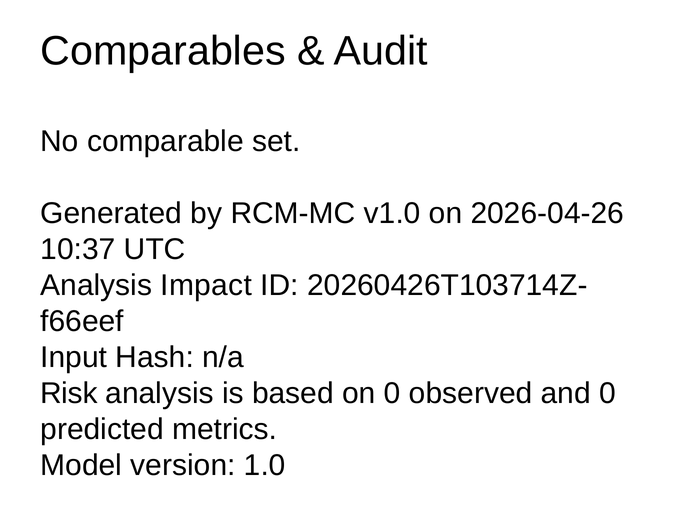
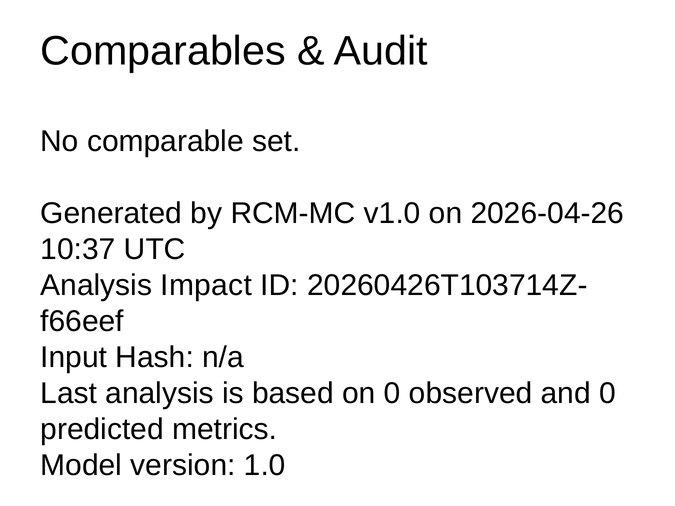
Risk: Risk -> Last
